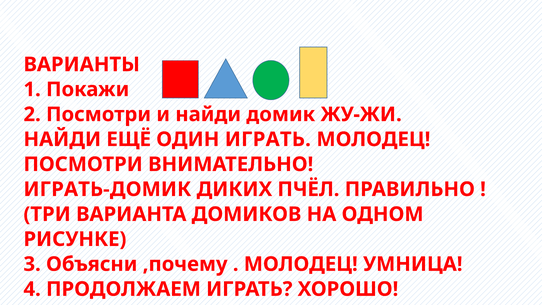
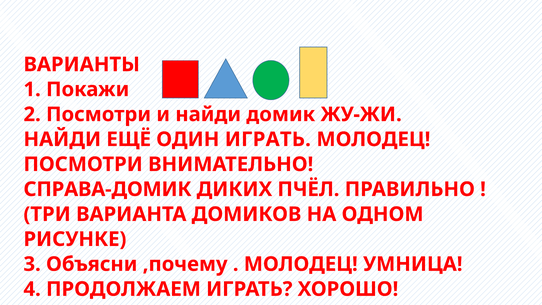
ИГРАТЬ-ДОМИК: ИГРАТЬ-ДОМИК -> СПРАВА-ДОМИК
